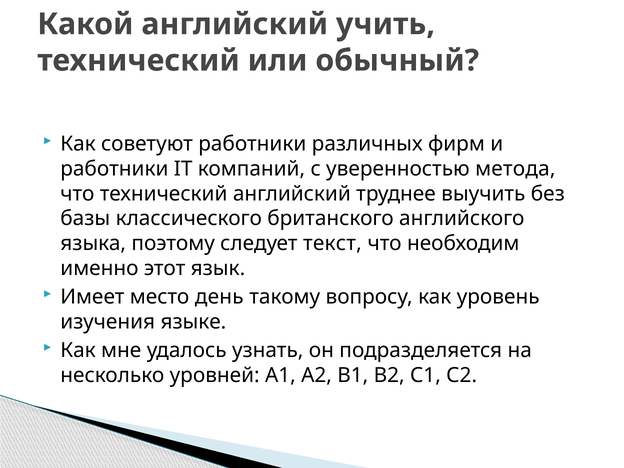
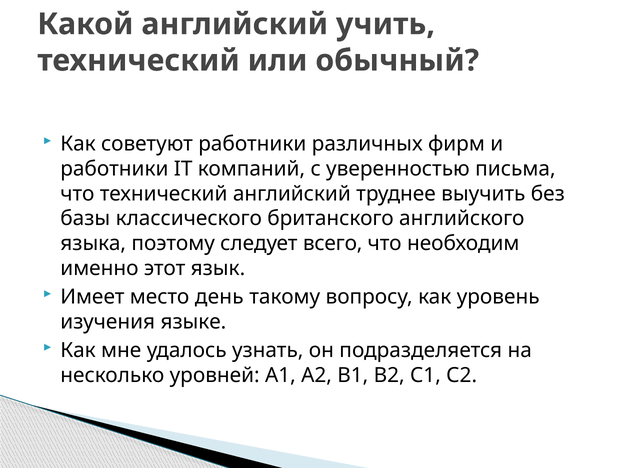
метода: метода -> письма
текст: текст -> всего
